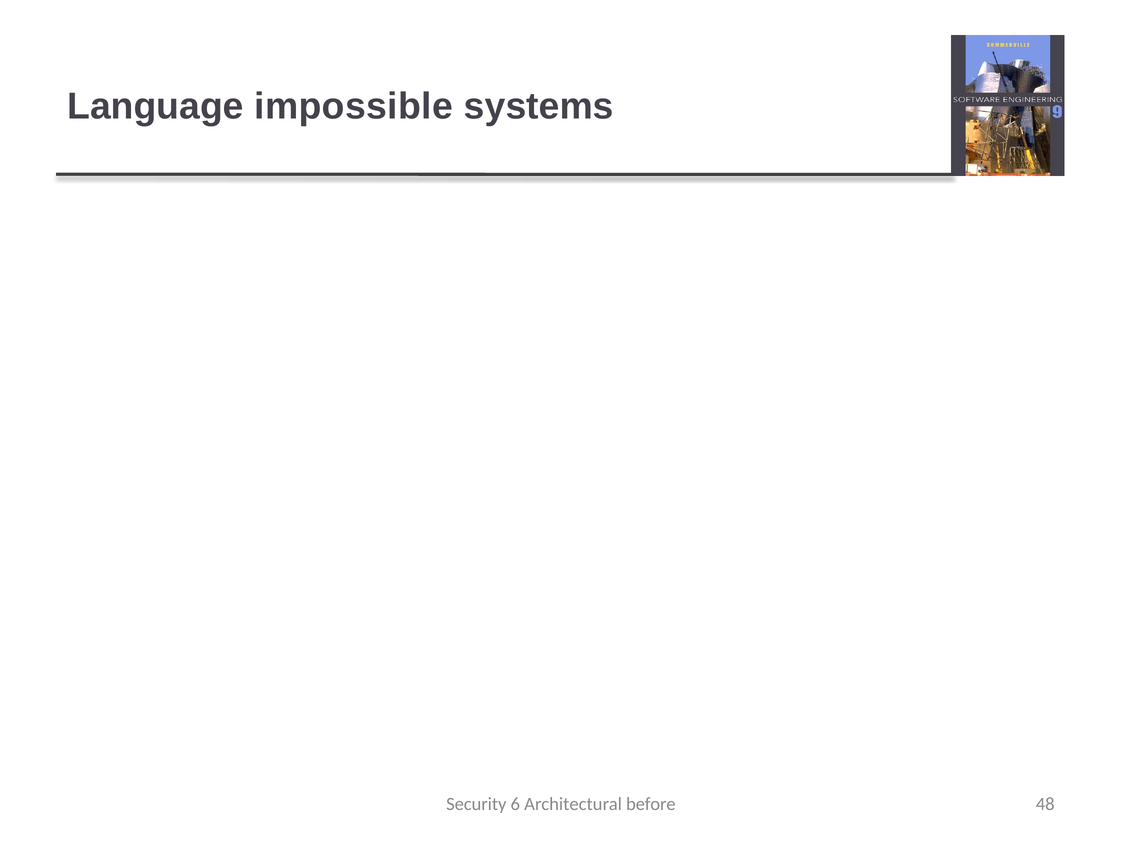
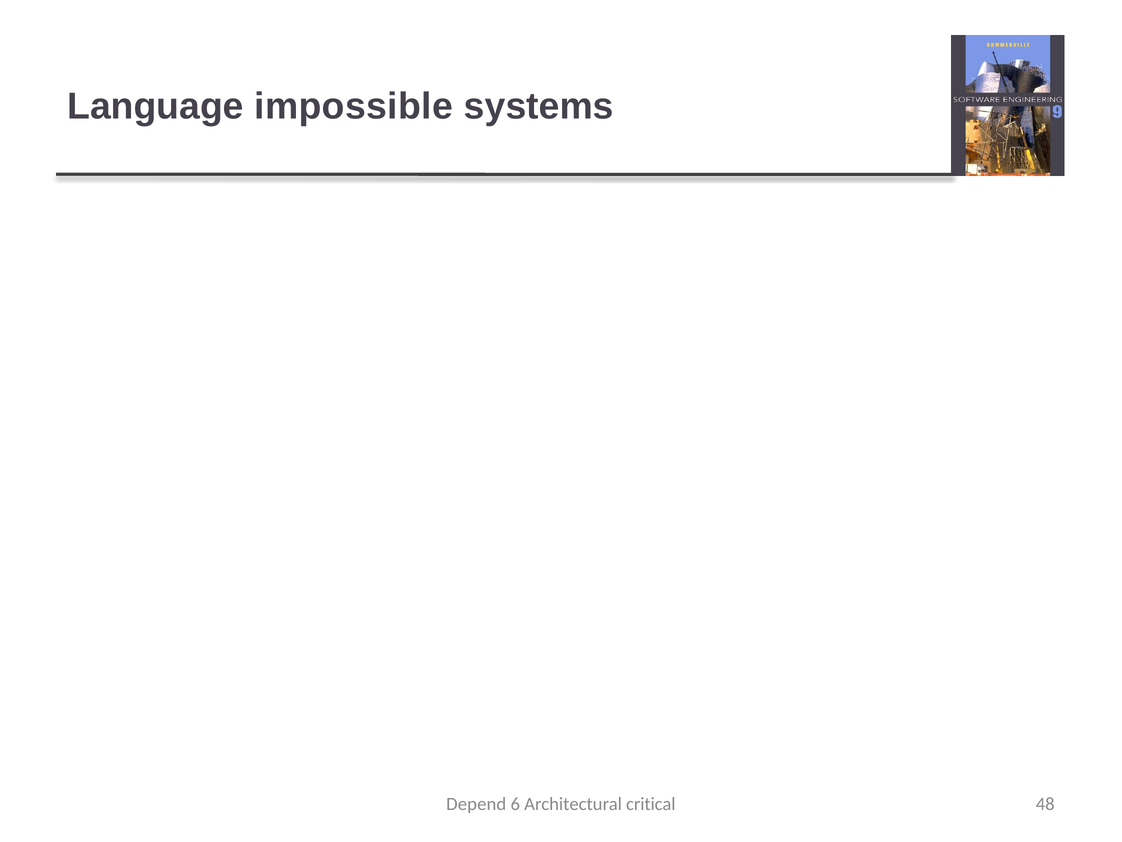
Security: Security -> Depend
before: before -> critical
